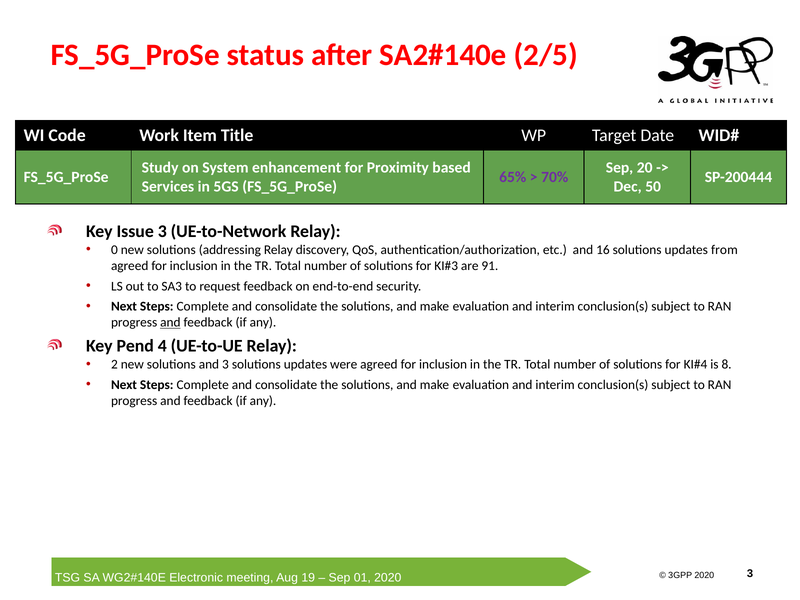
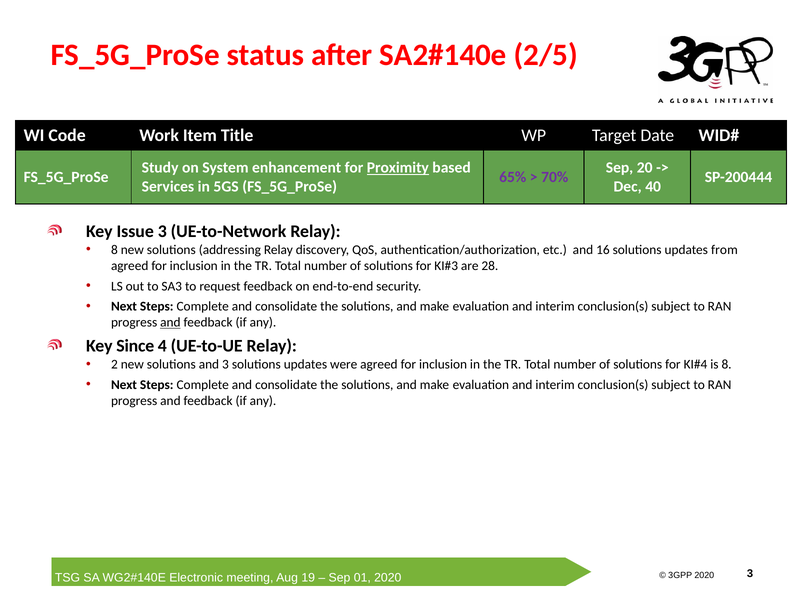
Proximity underline: none -> present
50: 50 -> 40
0 at (114, 250): 0 -> 8
91: 91 -> 28
Pend: Pend -> Since
